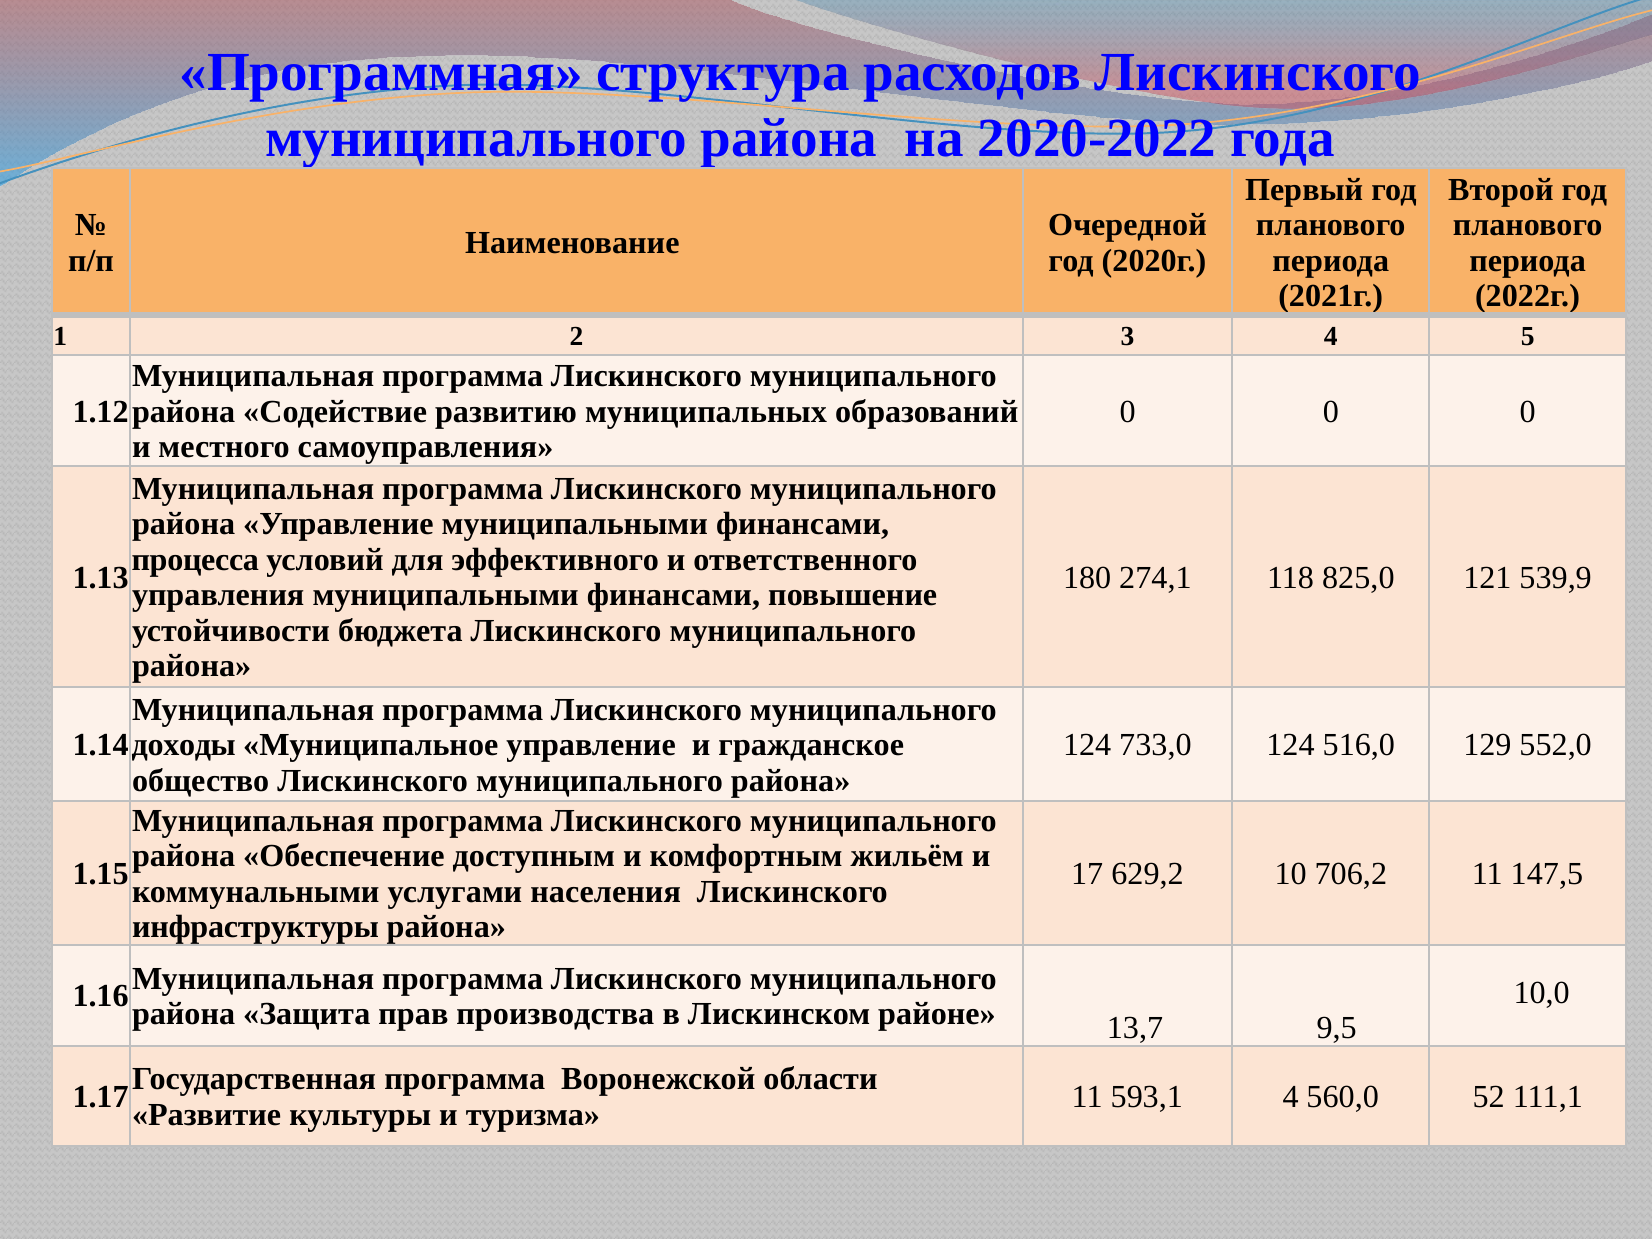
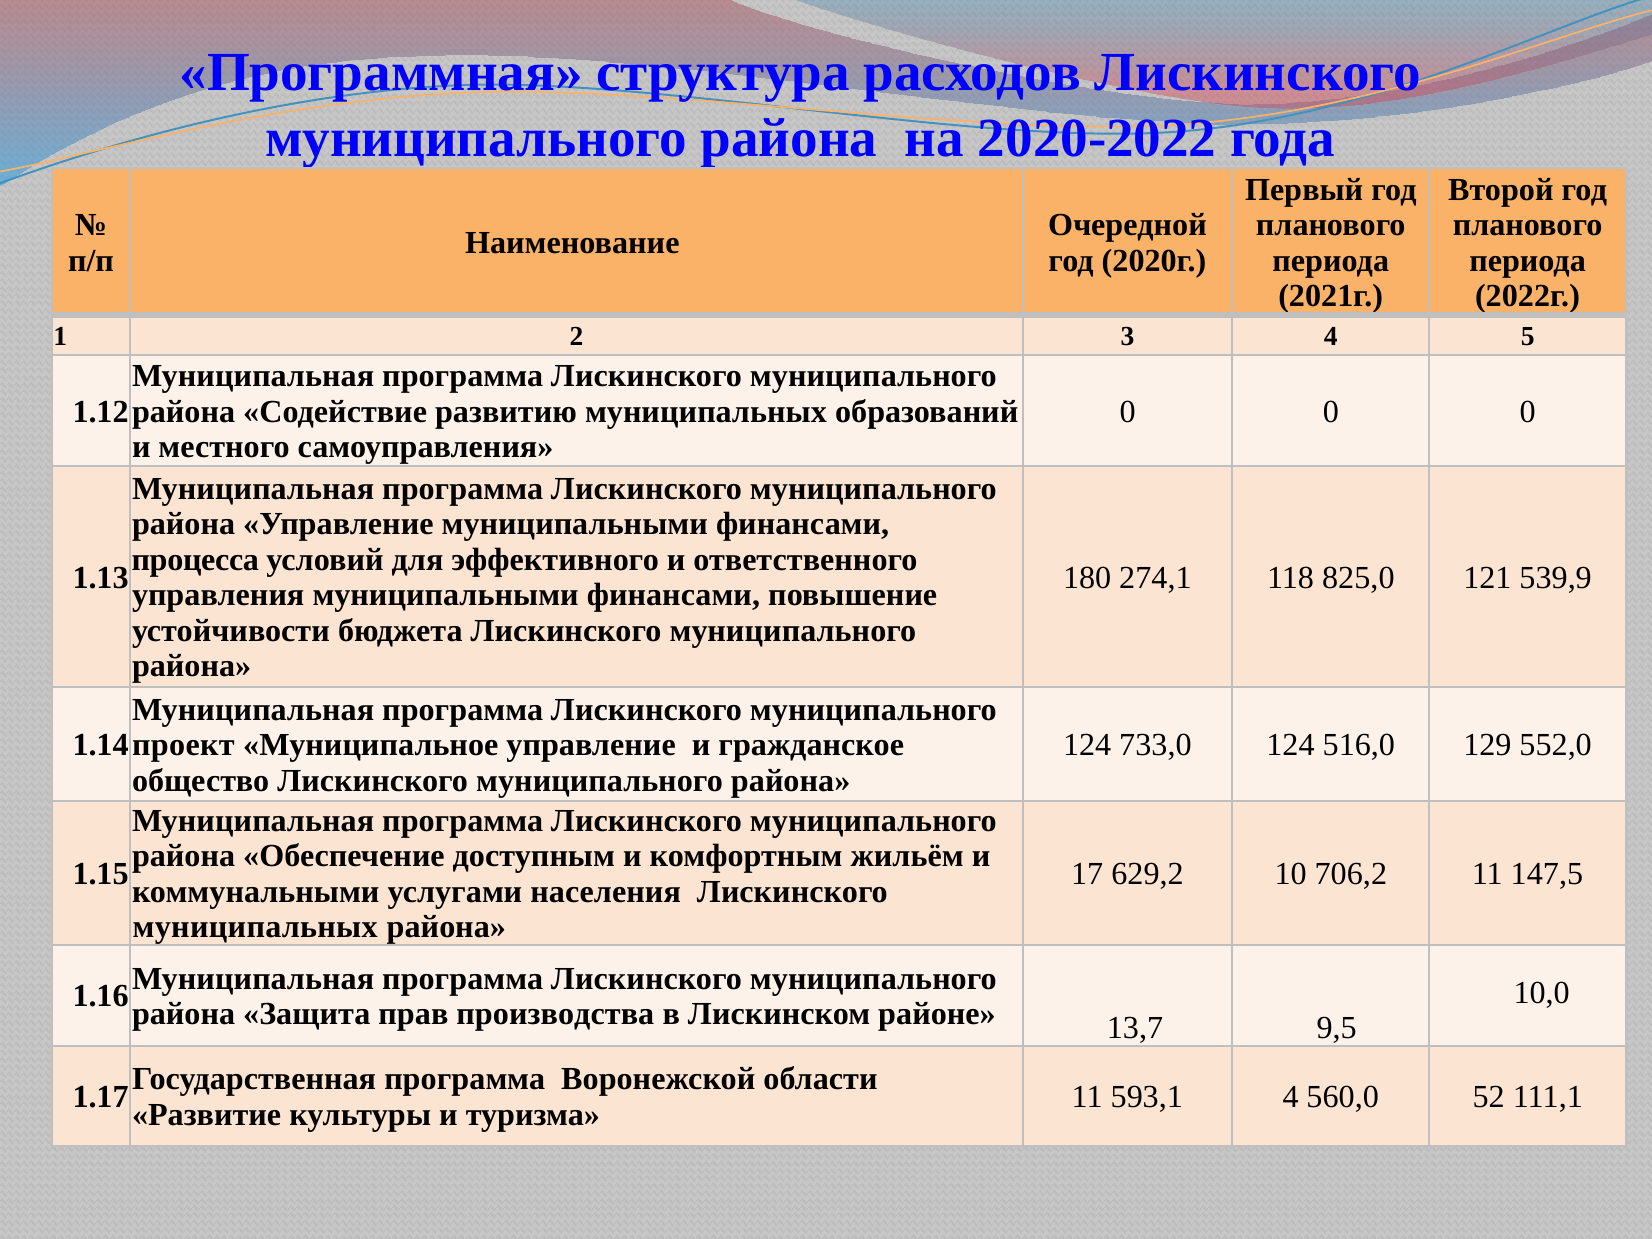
доходы: доходы -> проект
инфраструктуры at (255, 927): инфраструктуры -> муниципальных
